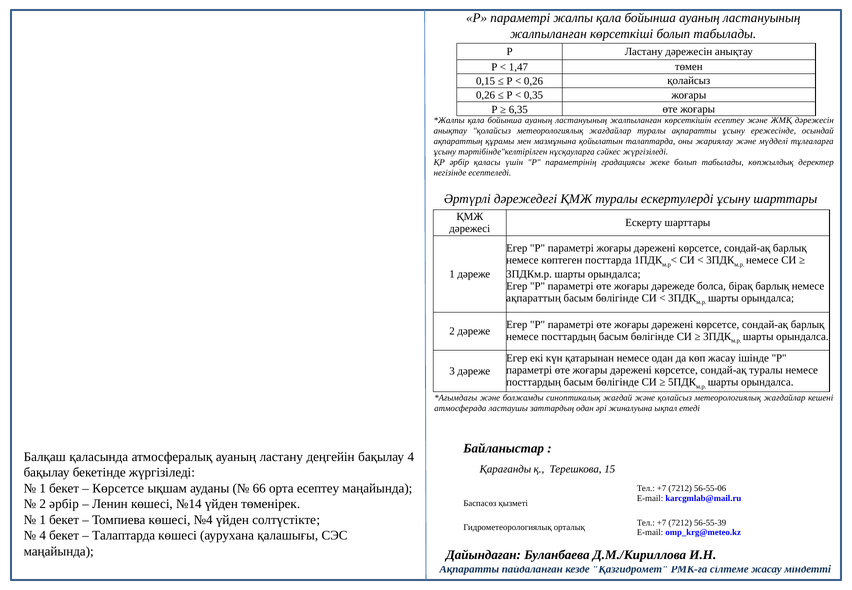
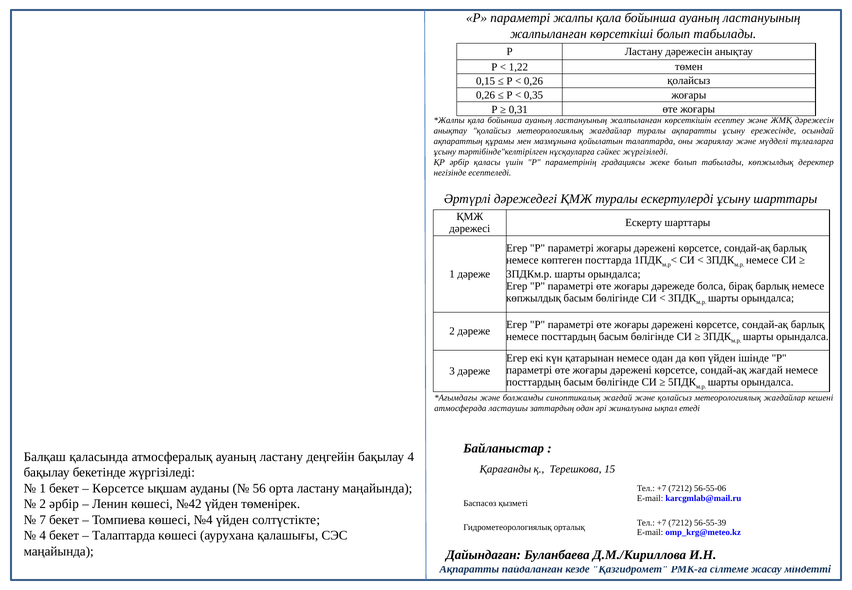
1,47: 1,47 -> 1,22
6,35: 6,35 -> 0,31
ақпараттың at (534, 298): ақпараттың -> көпжылдық
көп жасау: жасау -> үйден
сондай-ақ туралы: туралы -> жағдай
66: 66 -> 56
орта есептеу: есептеу -> ластану
№14: №14 -> №42
1 at (43, 520): 1 -> 7
